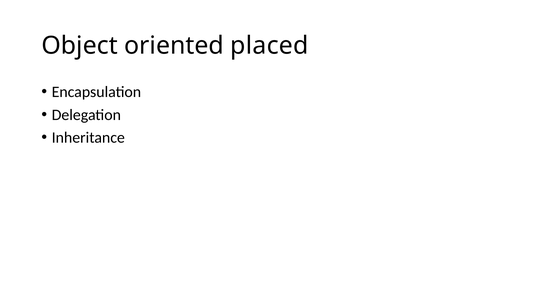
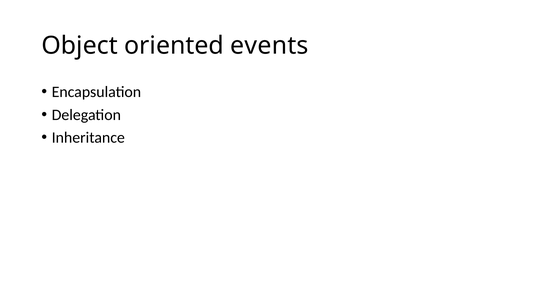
placed: placed -> events
